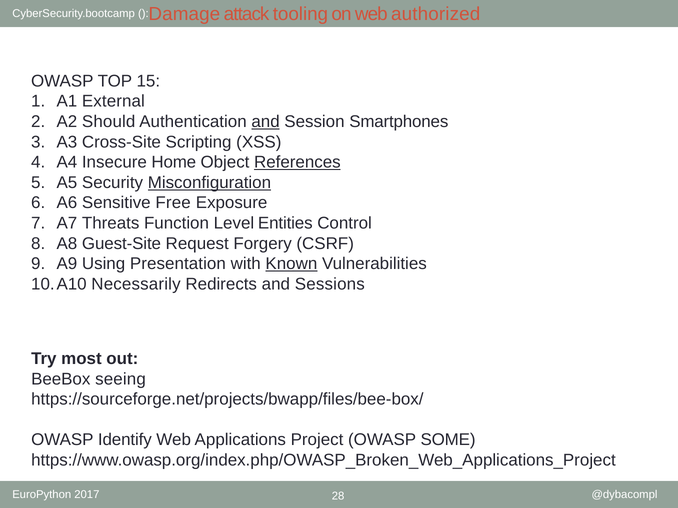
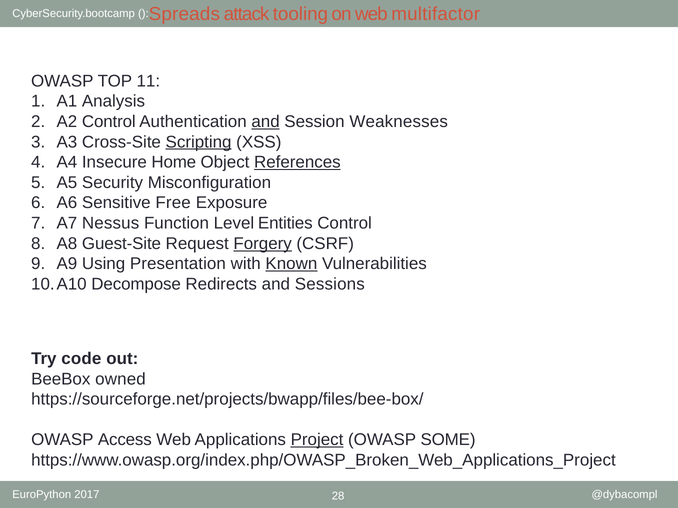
Damage: Damage -> Spreads
authorized: authorized -> multifactor
15: 15 -> 11
External: External -> Analysis
A2 Should: Should -> Control
Smartphones: Smartphones -> Weaknesses
Scripting underline: none -> present
Misconfiguration underline: present -> none
Threats: Threats -> Nessus
Forgery underline: none -> present
Necessarily: Necessarily -> Decompose
most: most -> code
seeing: seeing -> owned
Identify: Identify -> Access
Project underline: none -> present
